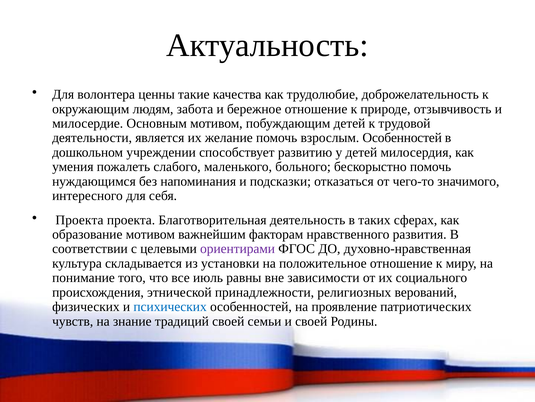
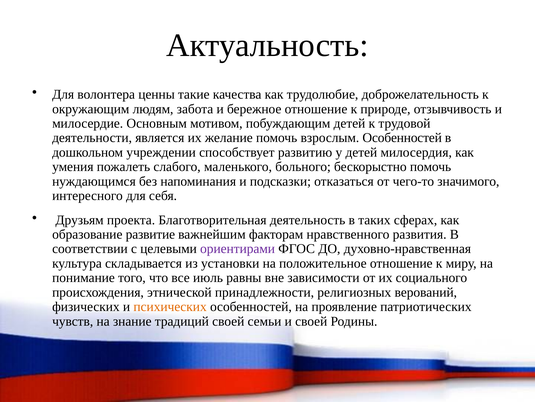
Проекта at (79, 220): Проекта -> Друзьям
образование мотивом: мотивом -> развитие
психических colour: blue -> orange
